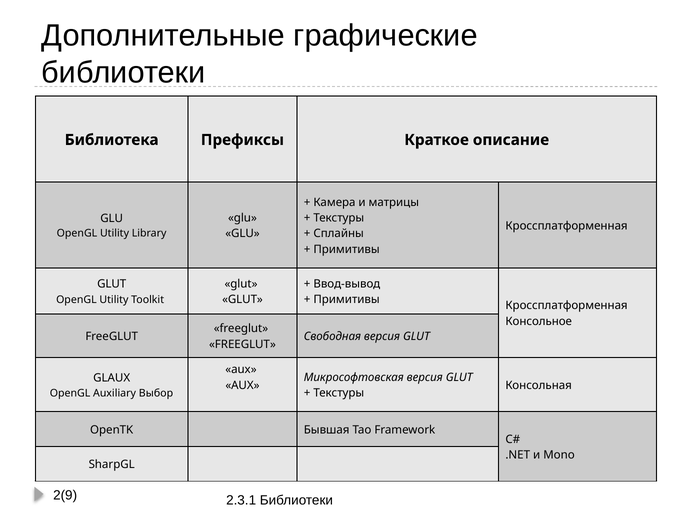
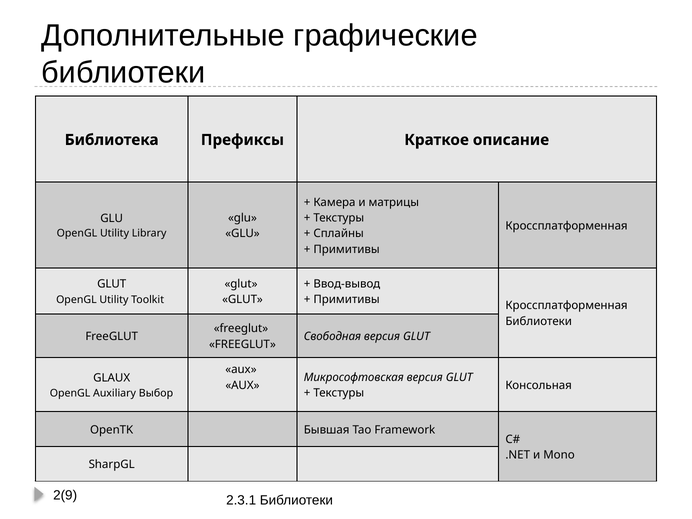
Консольное at (539, 321): Консольное -> Библиотеки
